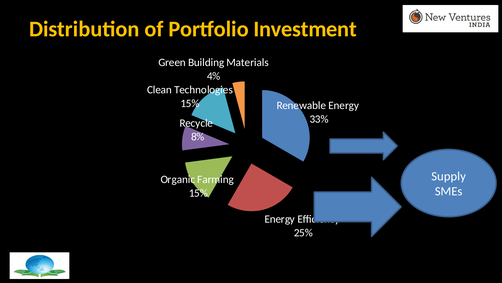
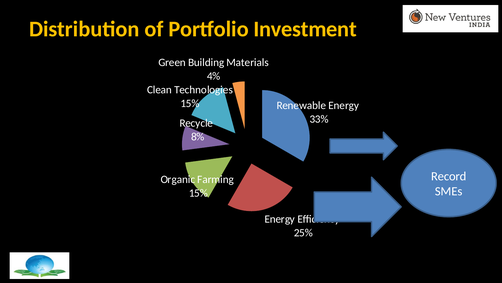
Supply: Supply -> Record
